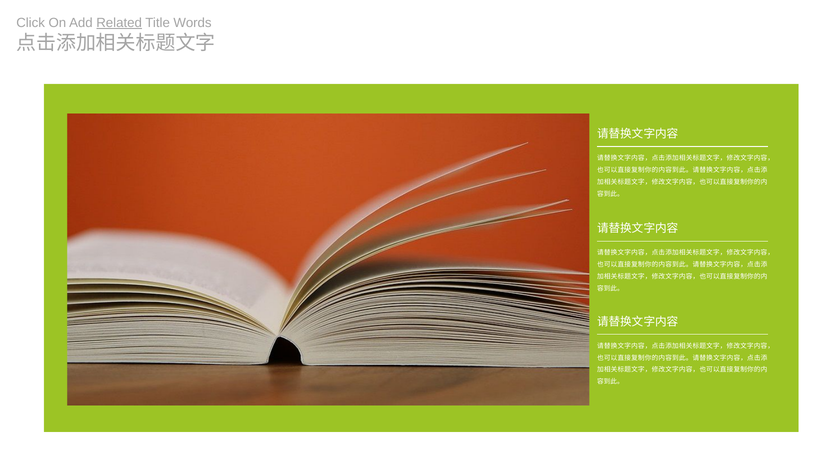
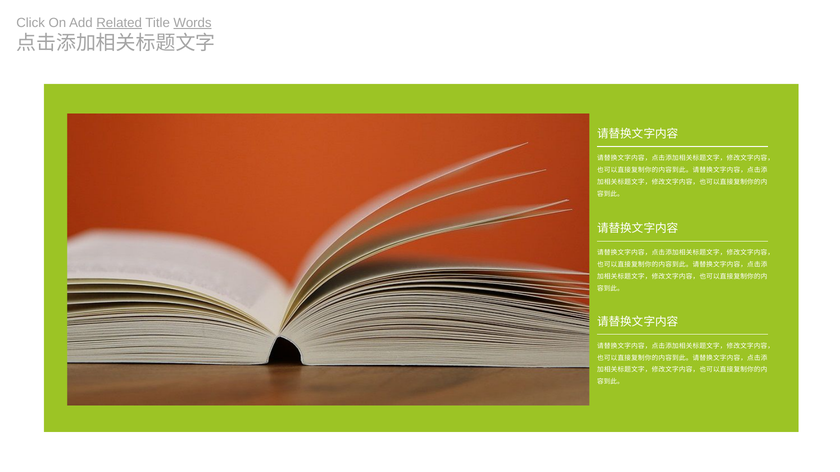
Words underline: none -> present
